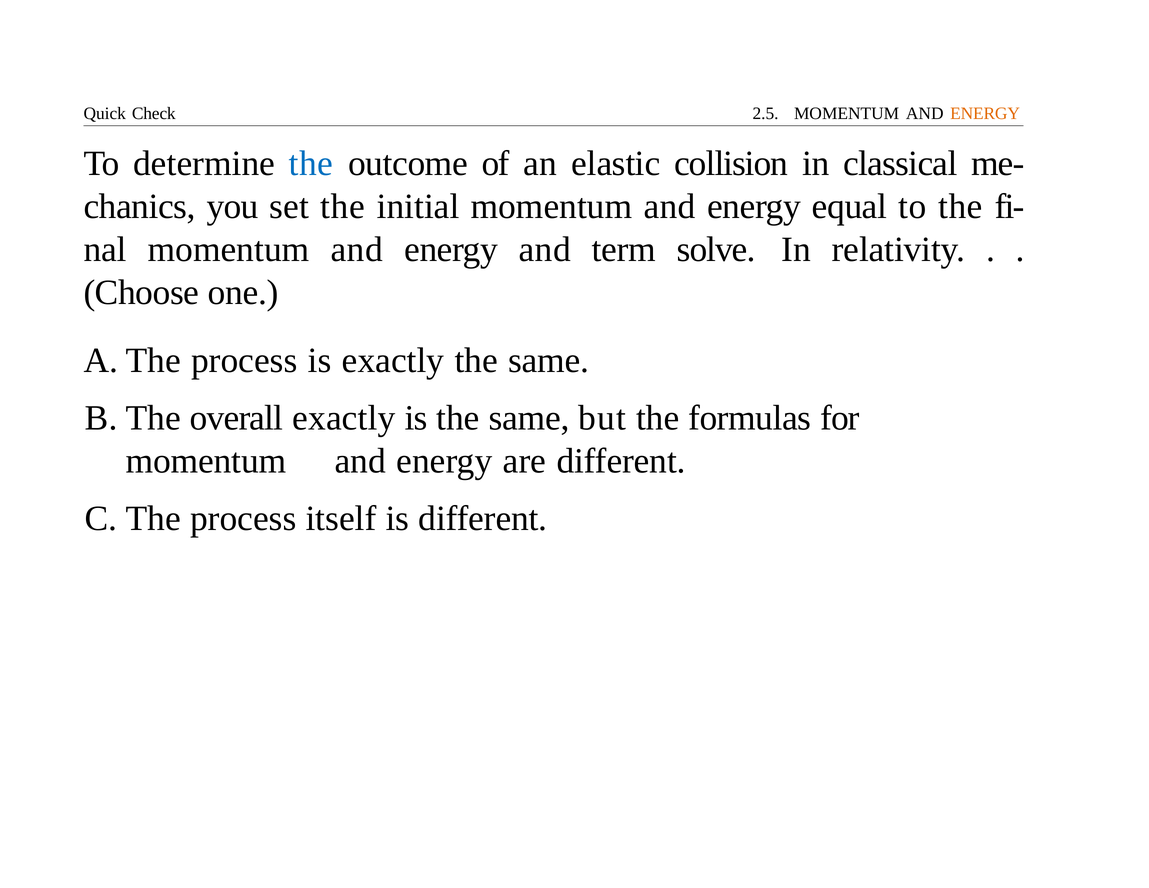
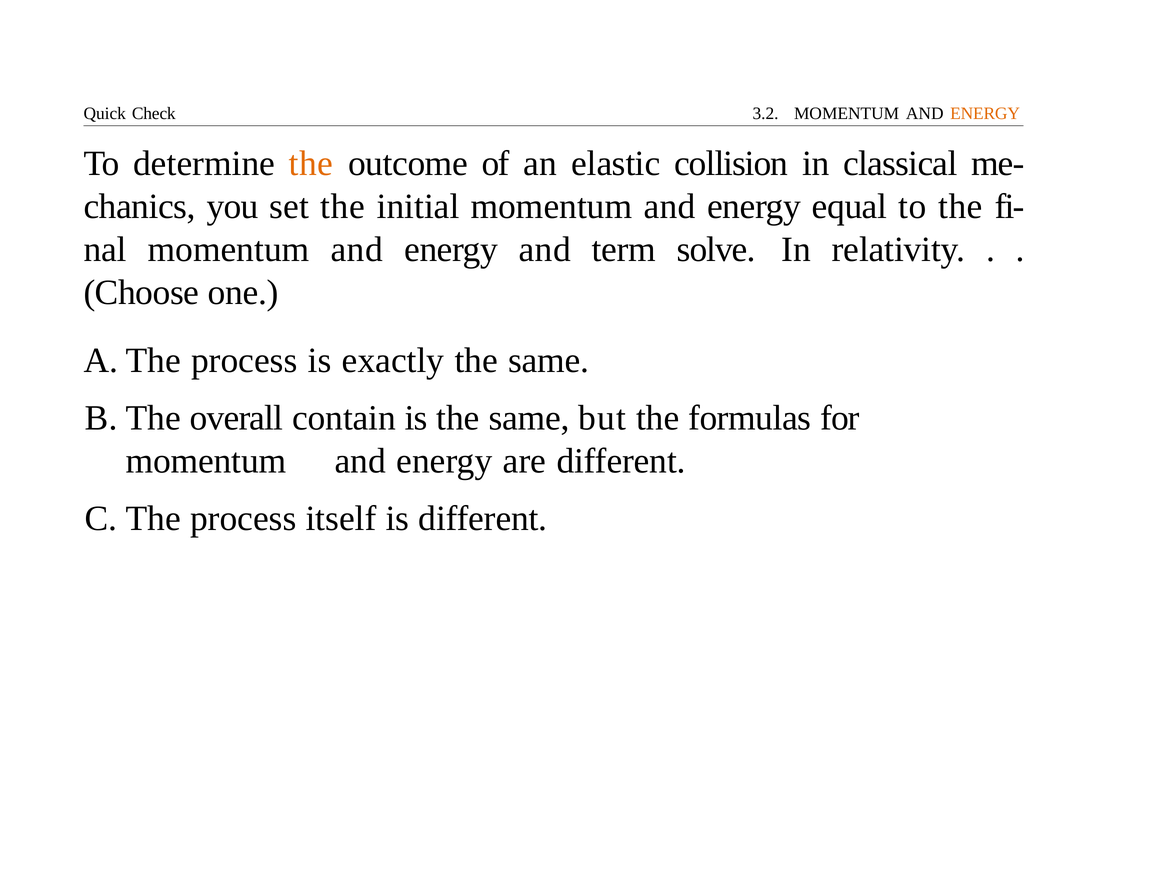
2.5: 2.5 -> 3.2
the at (311, 163) colour: blue -> orange
overall exactly: exactly -> contain
